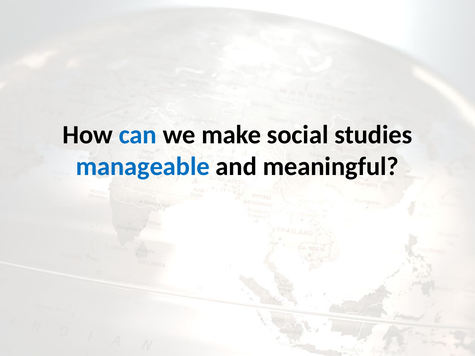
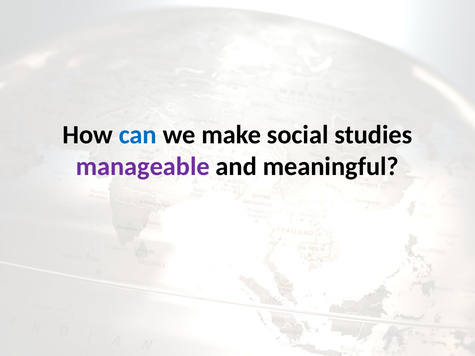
manageable colour: blue -> purple
